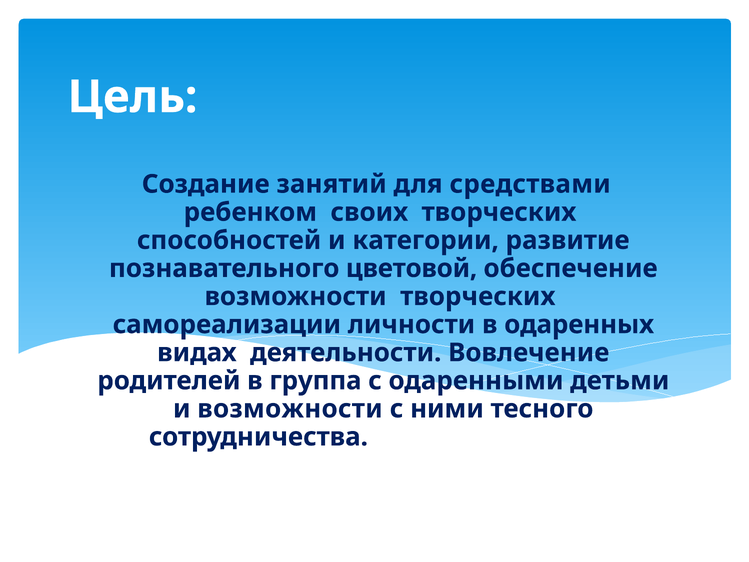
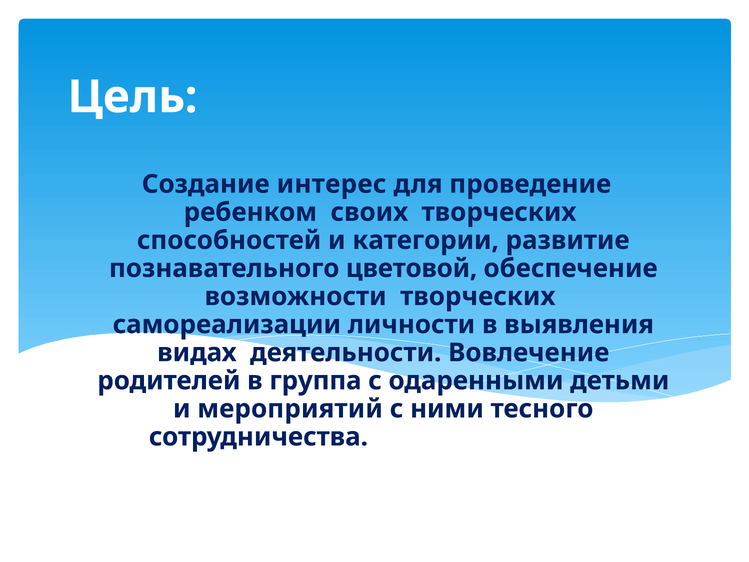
занятий: занятий -> интерес
средствами: средствами -> проведение
одаренных: одаренных -> выявления
и возможности: возможности -> мероприятий
